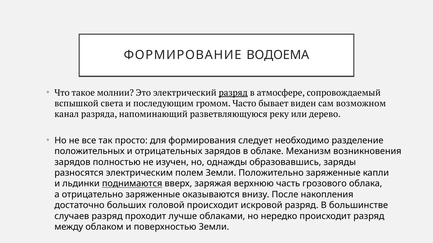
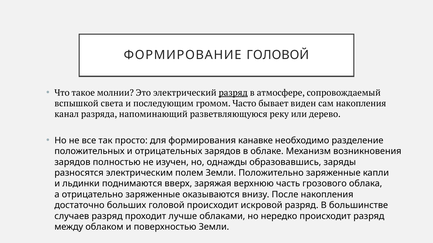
ФОРМИРОВАНИЕ ВОДОЕМА: ВОДОЕМА -> ГОЛОВОЙ
сам возможном: возможном -> накопления
следует: следует -> канавке
поднимаются underline: present -> none
